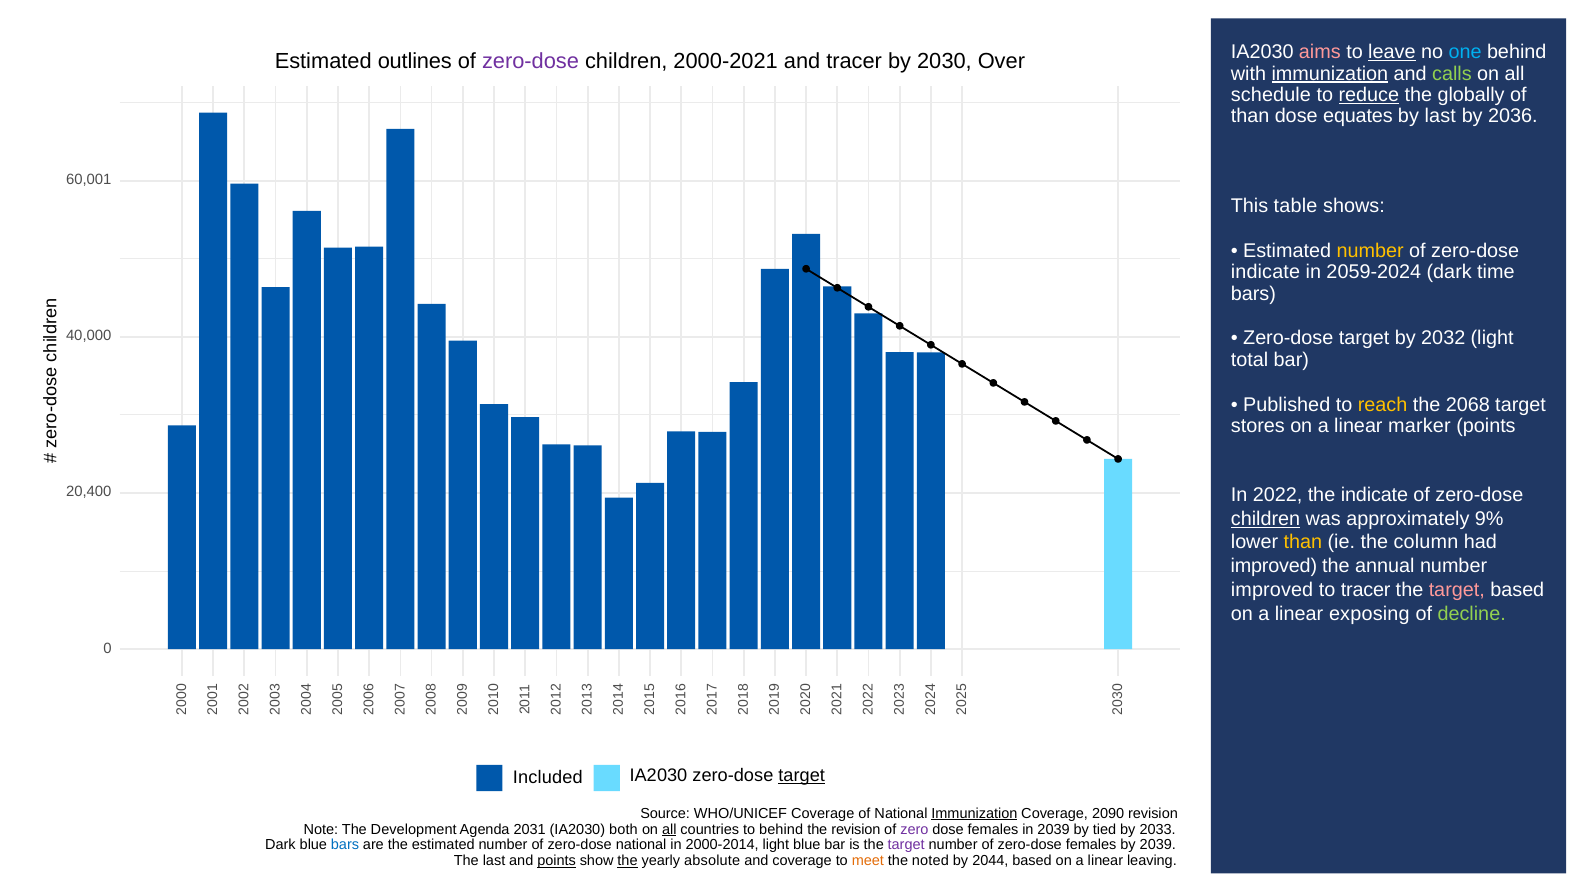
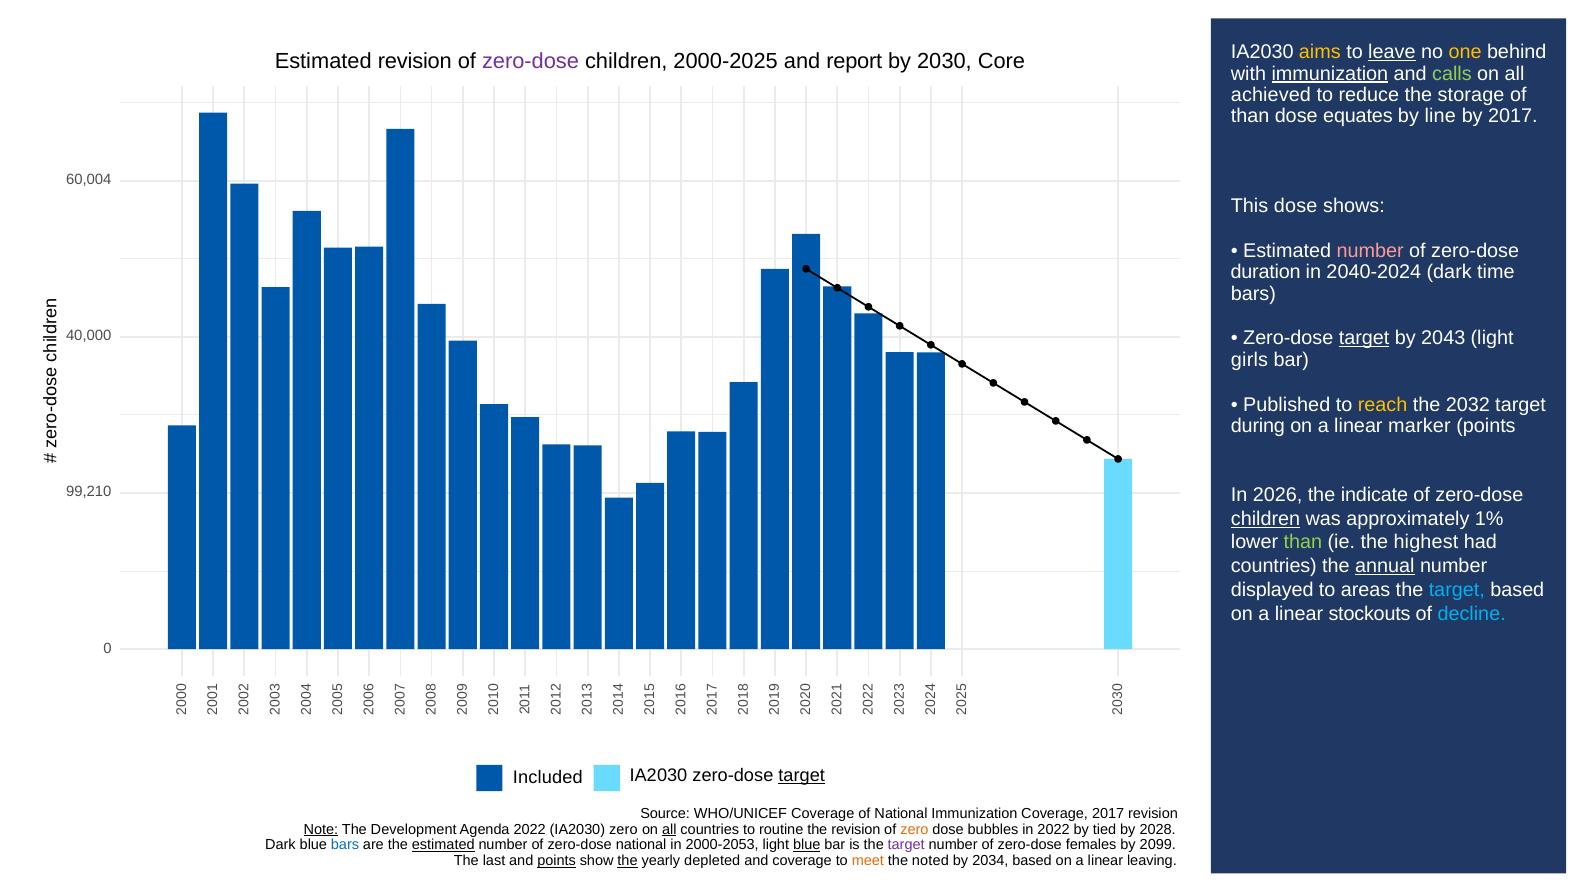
aims colour: pink -> yellow
one colour: light blue -> yellow
Estimated outlines: outlines -> revision
2000-2021: 2000-2021 -> 2000-2025
and tracer: tracer -> report
Over: Over -> Core
schedule: schedule -> achieved
reduce underline: present -> none
globally: globally -> storage
by last: last -> line
by 2036: 2036 -> 2017
60,001: 60,001 -> 60,004
This table: table -> dose
number at (1370, 251) colour: yellow -> pink
indicate at (1265, 272): indicate -> duration
2059-2024: 2059-2024 -> 2040-2024
target at (1364, 338) underline: none -> present
2032: 2032 -> 2043
total: total -> girls
2068: 2068 -> 2032
stores: stores -> during
20,400: 20,400 -> 99,210
2022: 2022 -> 2026
9%: 9% -> 1%
than at (1303, 543) colour: yellow -> light green
column: column -> highest
improved at (1274, 566): improved -> countries
annual underline: none -> present
improved at (1272, 590): improved -> displayed
to tracer: tracer -> areas
target at (1457, 590) colour: pink -> light blue
exposing: exposing -> stockouts
decline colour: light green -> light blue
Immunization at (974, 814) underline: present -> none
Coverage 2090: 2090 -> 2017
Note underline: none -> present
Agenda 2031: 2031 -> 2022
IA2030 both: both -> zero
to behind: behind -> routine
zero at (914, 829) colour: purple -> orange
dose females: females -> bubbles
in 2039: 2039 -> 2022
2033: 2033 -> 2028
estimated at (443, 845) underline: none -> present
2000-2014: 2000-2014 -> 2000-2053
blue at (807, 845) underline: none -> present
by 2039: 2039 -> 2099
absolute: absolute -> depleted
2044: 2044 -> 2034
